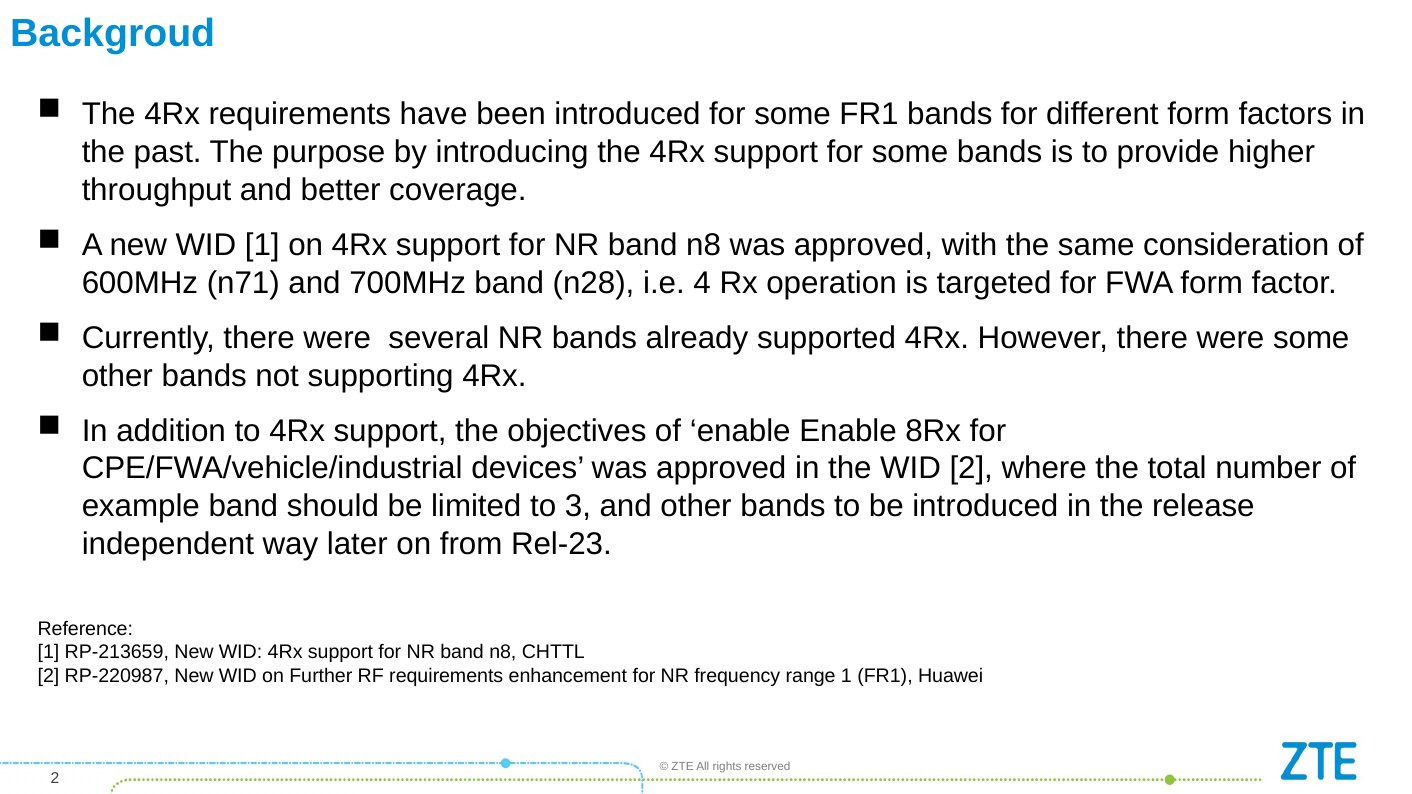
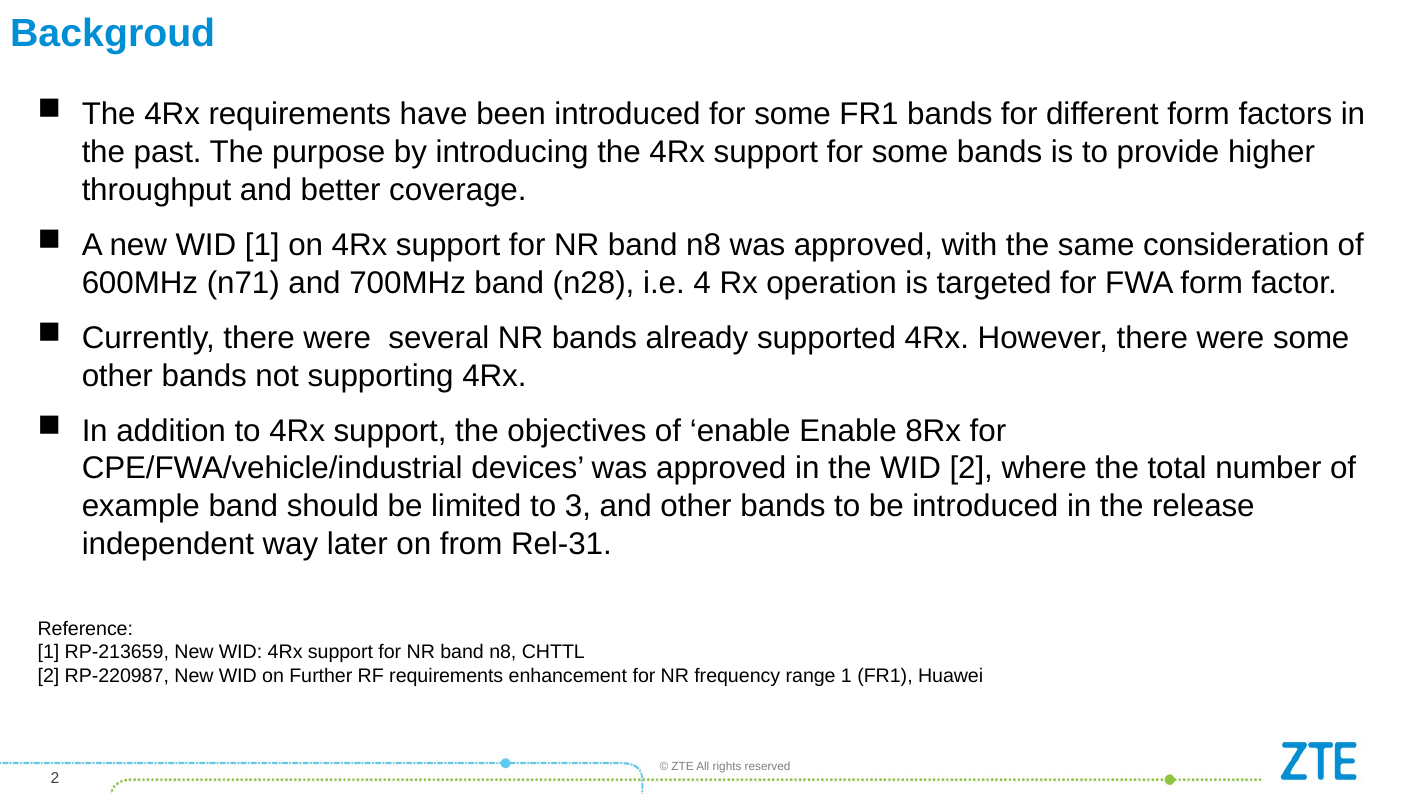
Rel-23: Rel-23 -> Rel-31
